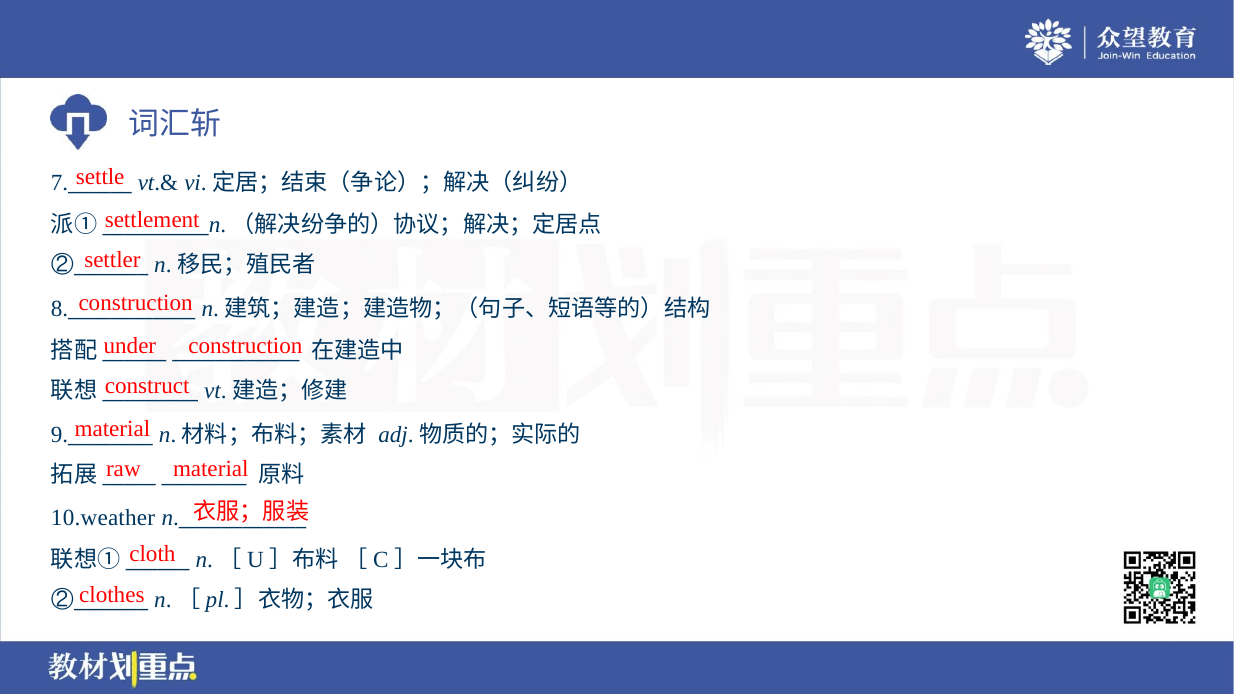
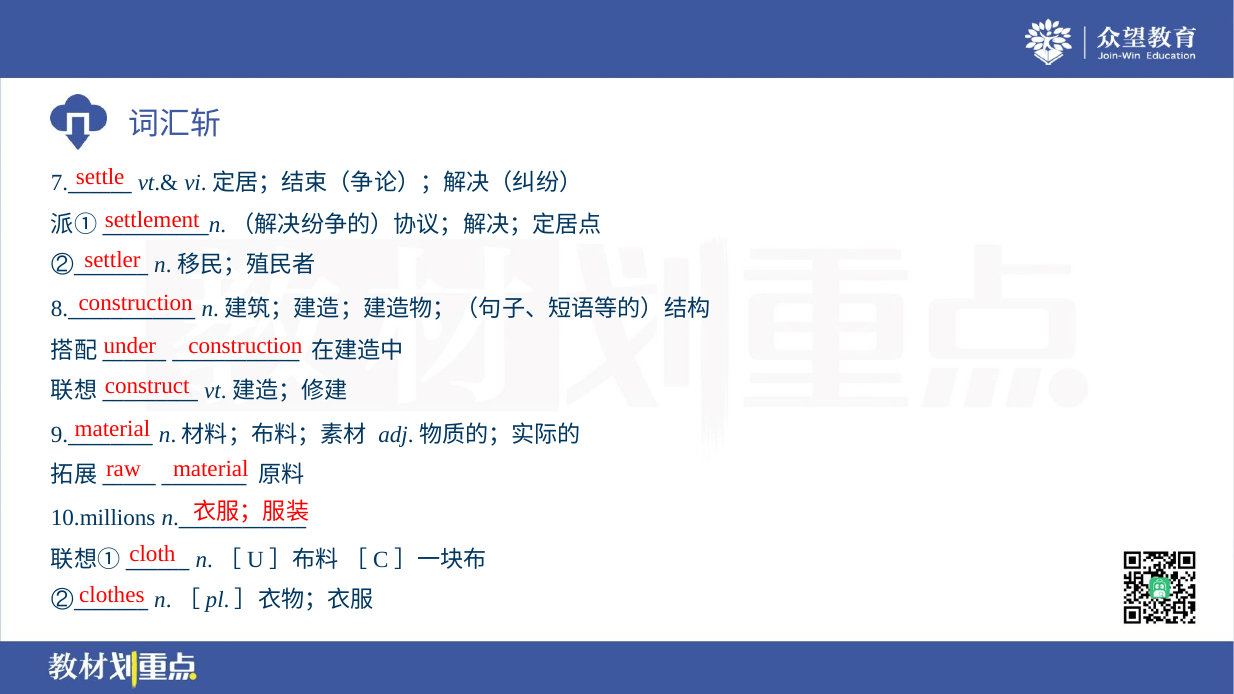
10.weather: 10.weather -> 10.millions
